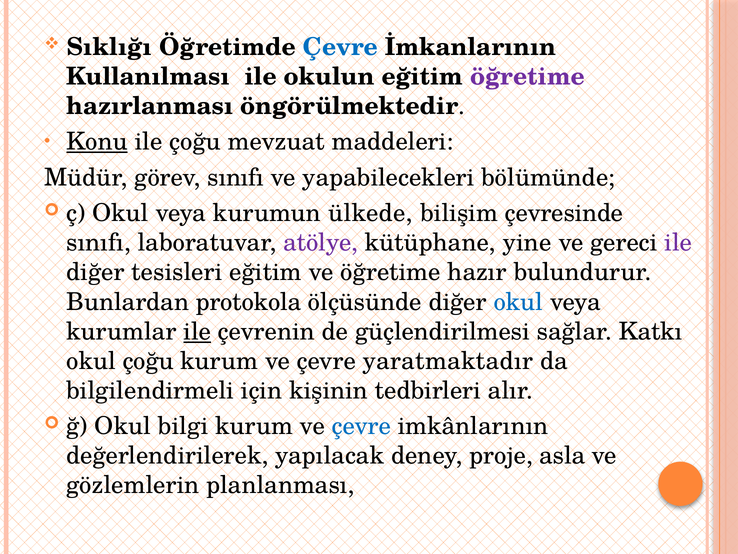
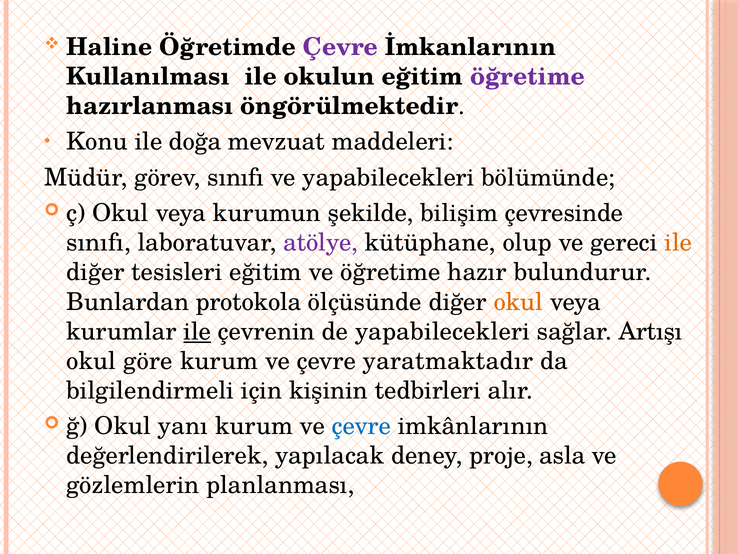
Sıklığı: Sıklığı -> Haline
Çevre at (340, 47) colour: blue -> purple
Konu underline: present -> none
ile çoğu: çoğu -> doğa
ülkede: ülkede -> şekilde
yine: yine -> olup
ile at (678, 243) colour: purple -> orange
okul at (518, 302) colour: blue -> orange
de güçlendirilmesi: güçlendirilmesi -> yapabilecekleri
Katkı: Katkı -> Artışı
okul çoğu: çoğu -> göre
bilgi: bilgi -> yanı
